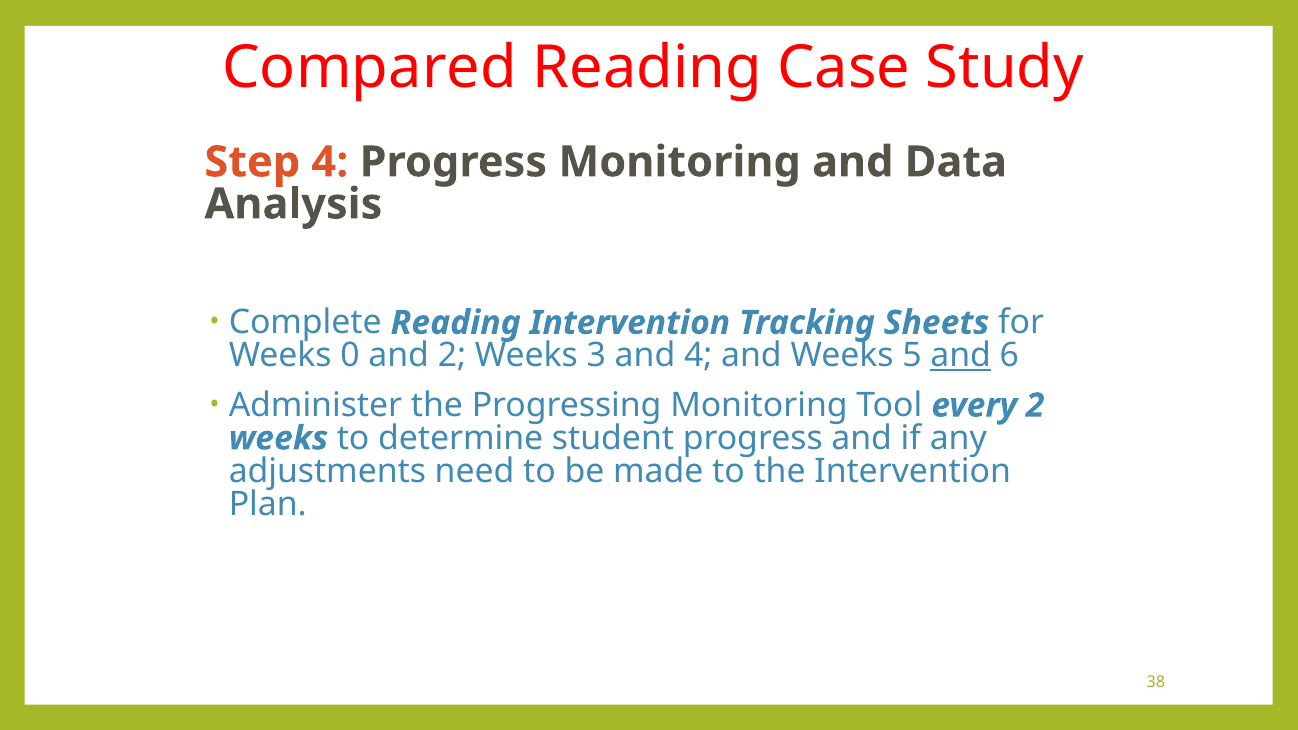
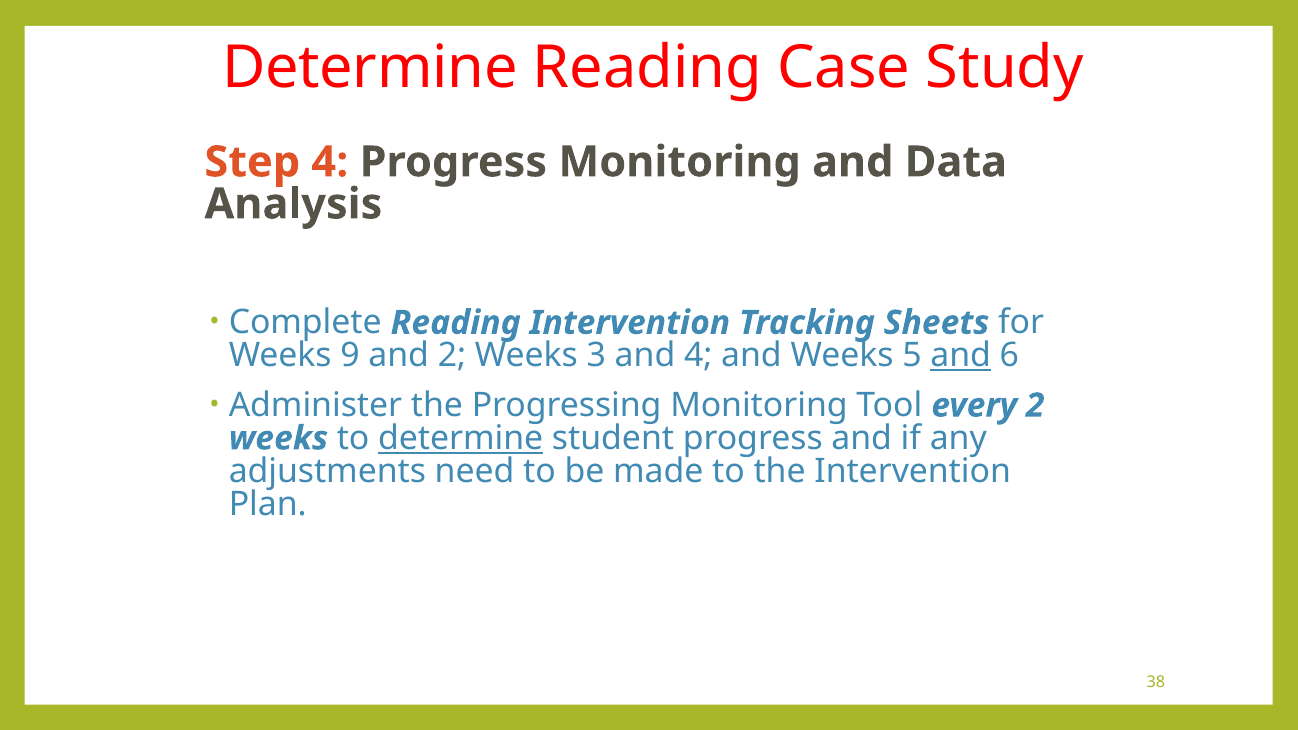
Compared at (370, 68): Compared -> Determine
0: 0 -> 9
determine at (461, 438) underline: none -> present
